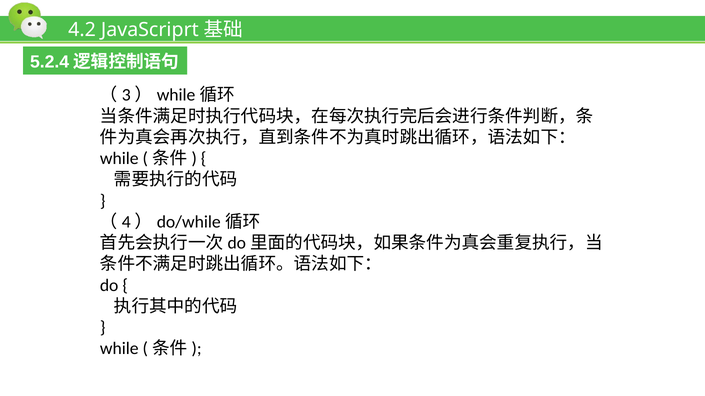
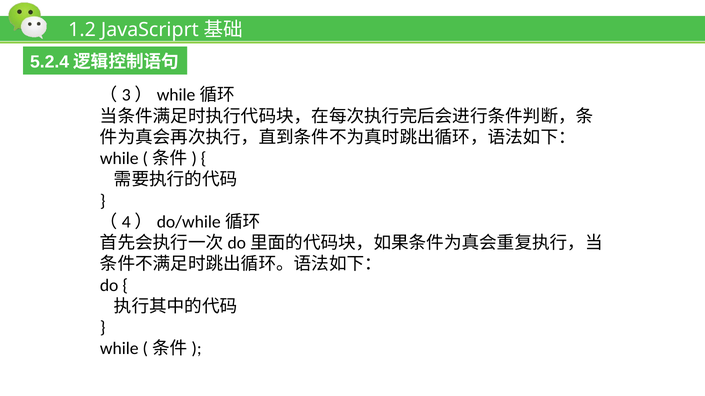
4.2: 4.2 -> 1.2
